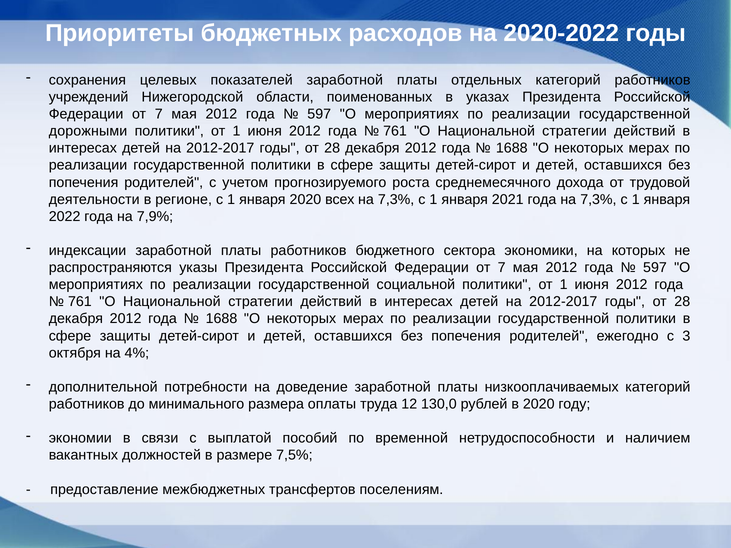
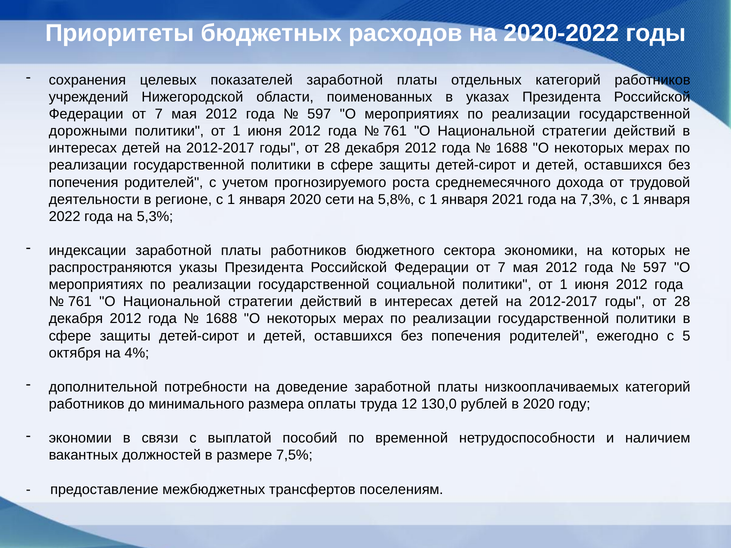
всех: всех -> сети
7,3% at (396, 199): 7,3% -> 5,8%
7,9%: 7,9% -> 5,3%
3: 3 -> 5
